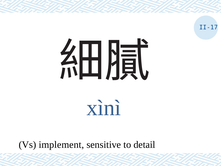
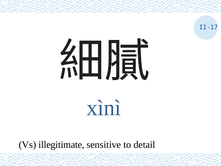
implement: implement -> illegitimate
